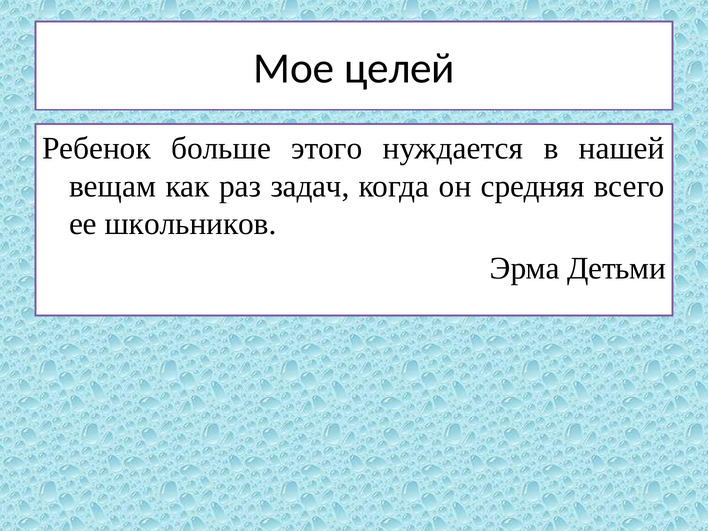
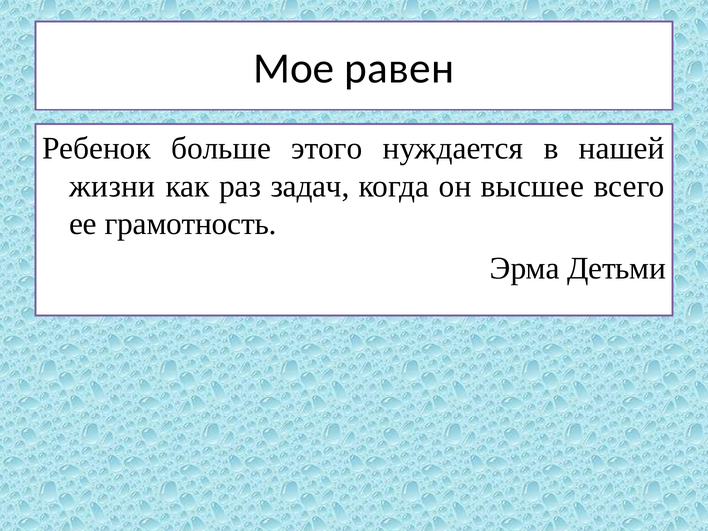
целей: целей -> равен
вещам: вещам -> жизни
средняя: средняя -> высшее
школьников: школьников -> грамотность
